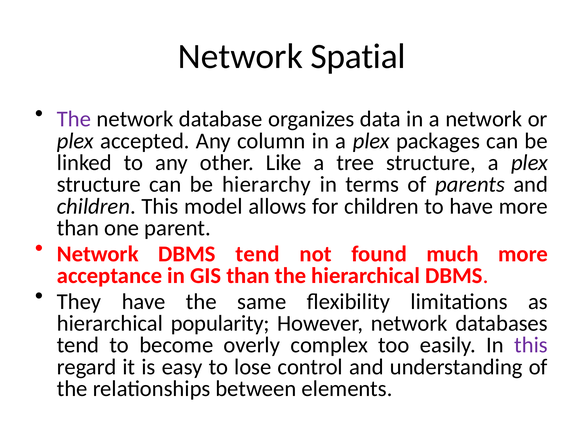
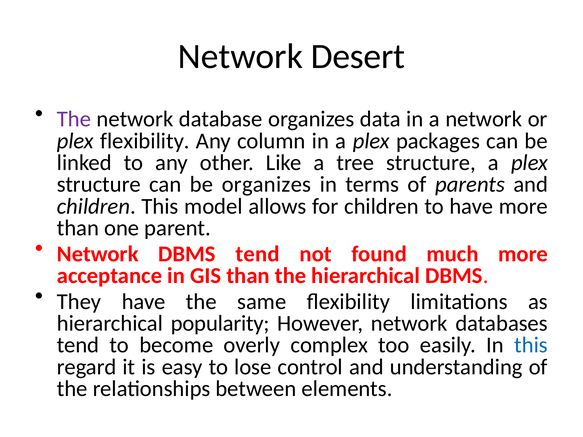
Spatial: Spatial -> Desert
plex accepted: accepted -> flexibility
be hierarchy: hierarchy -> organizes
this at (531, 345) colour: purple -> blue
